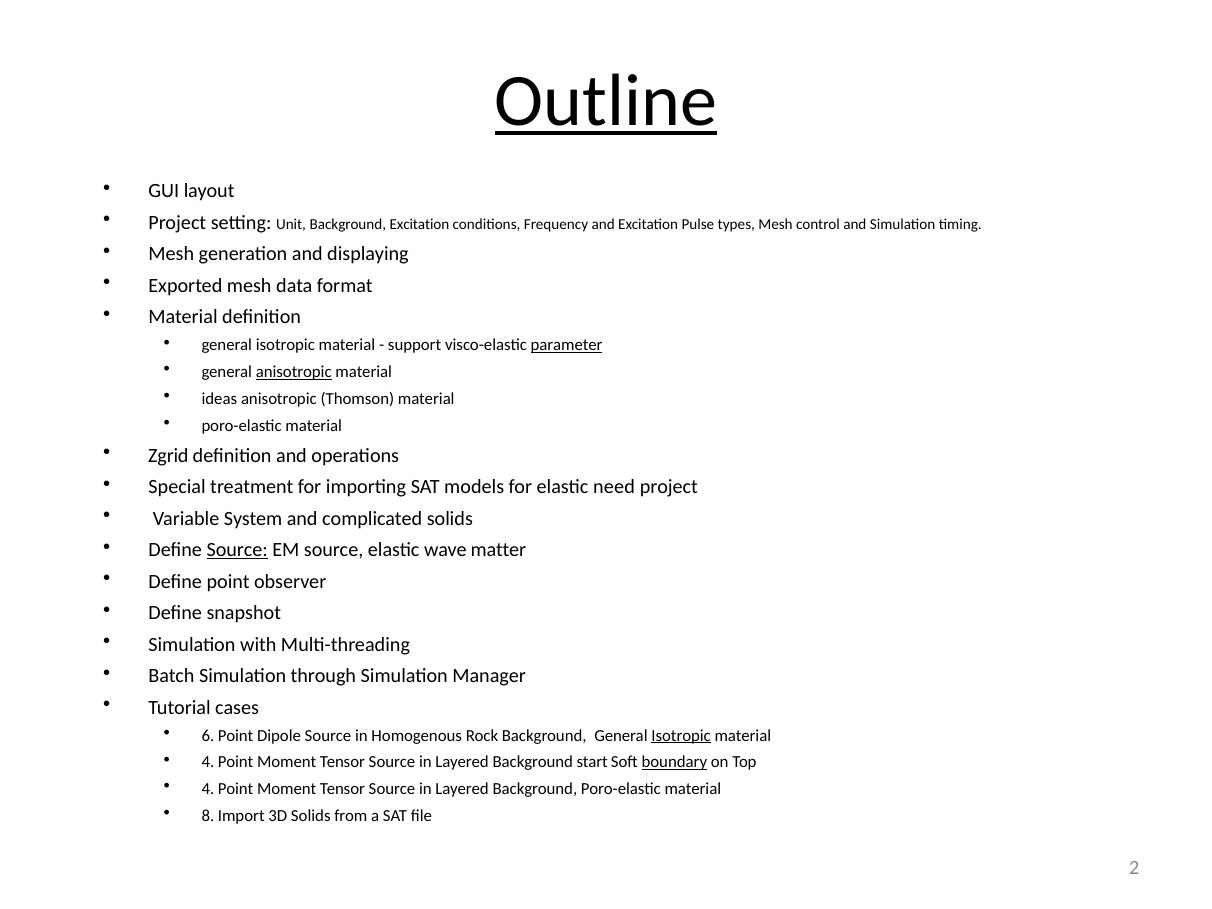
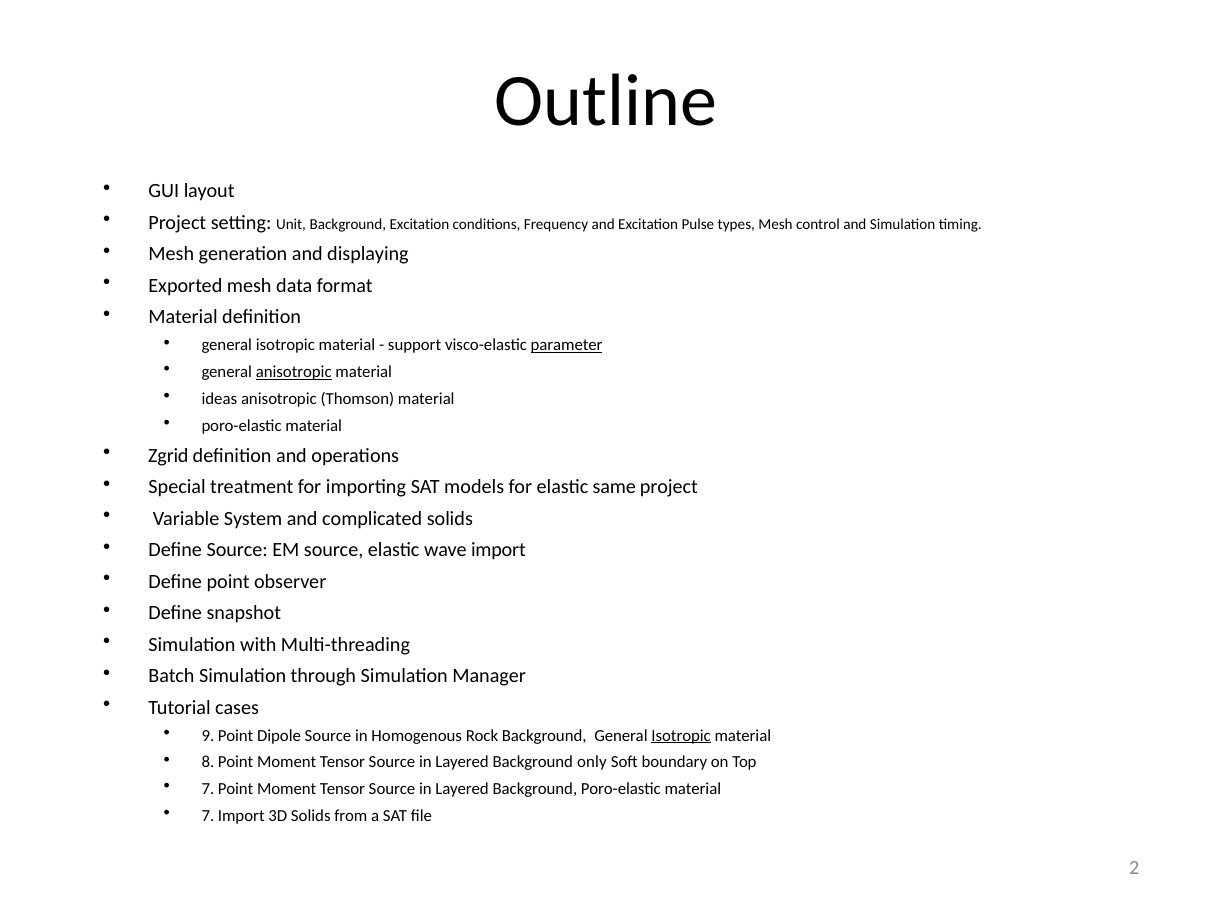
Outline underline: present -> none
need: need -> same
Source at (237, 550) underline: present -> none
wave matter: matter -> import
6: 6 -> 9
4 at (208, 762): 4 -> 8
start: start -> only
boundary underline: present -> none
4 at (208, 789): 4 -> 7
8 at (208, 816): 8 -> 7
